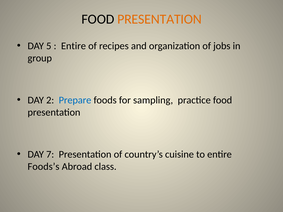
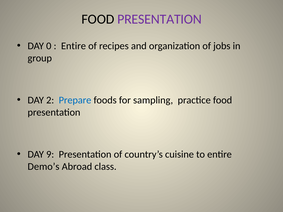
PRESENTATION at (160, 19) colour: orange -> purple
5: 5 -> 0
7: 7 -> 9
Foods’s: Foods’s -> Demo’s
